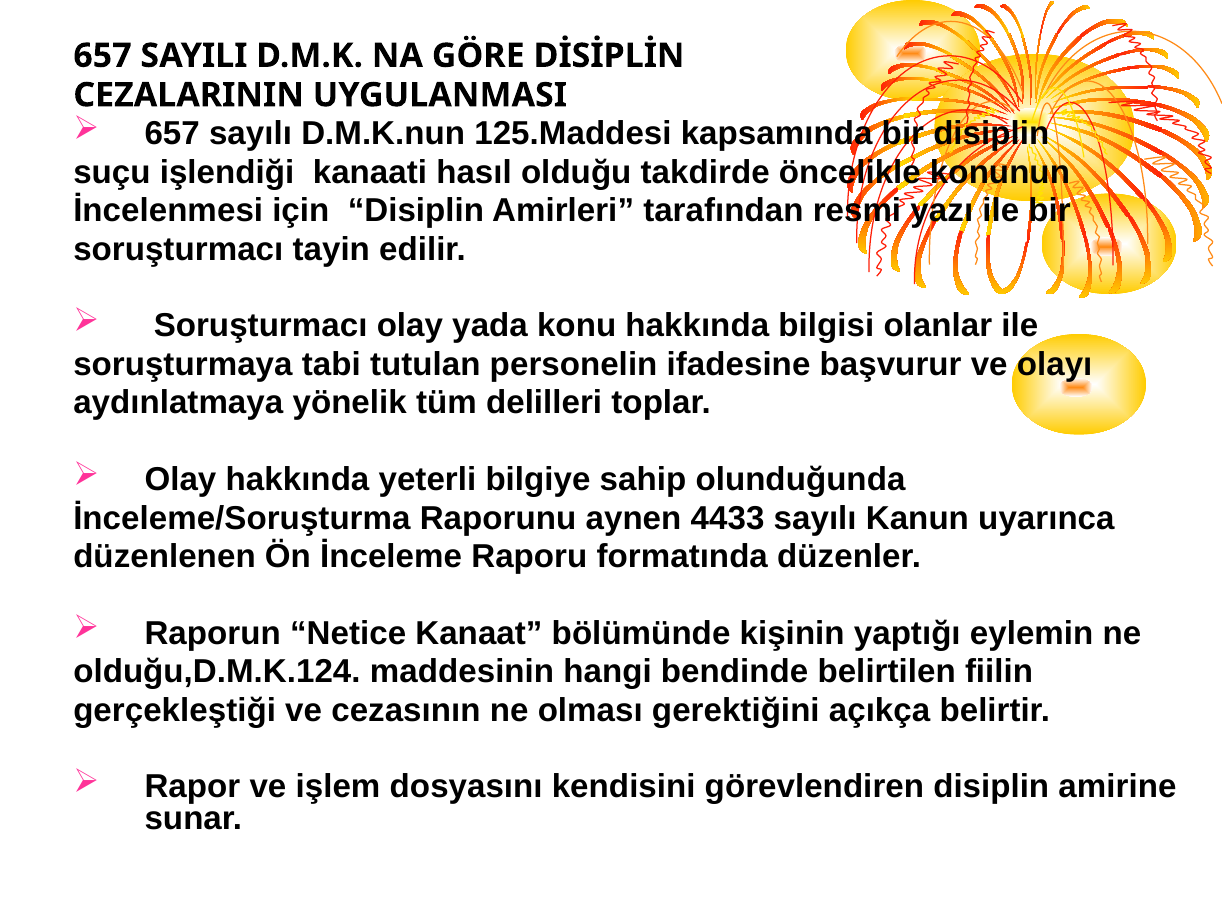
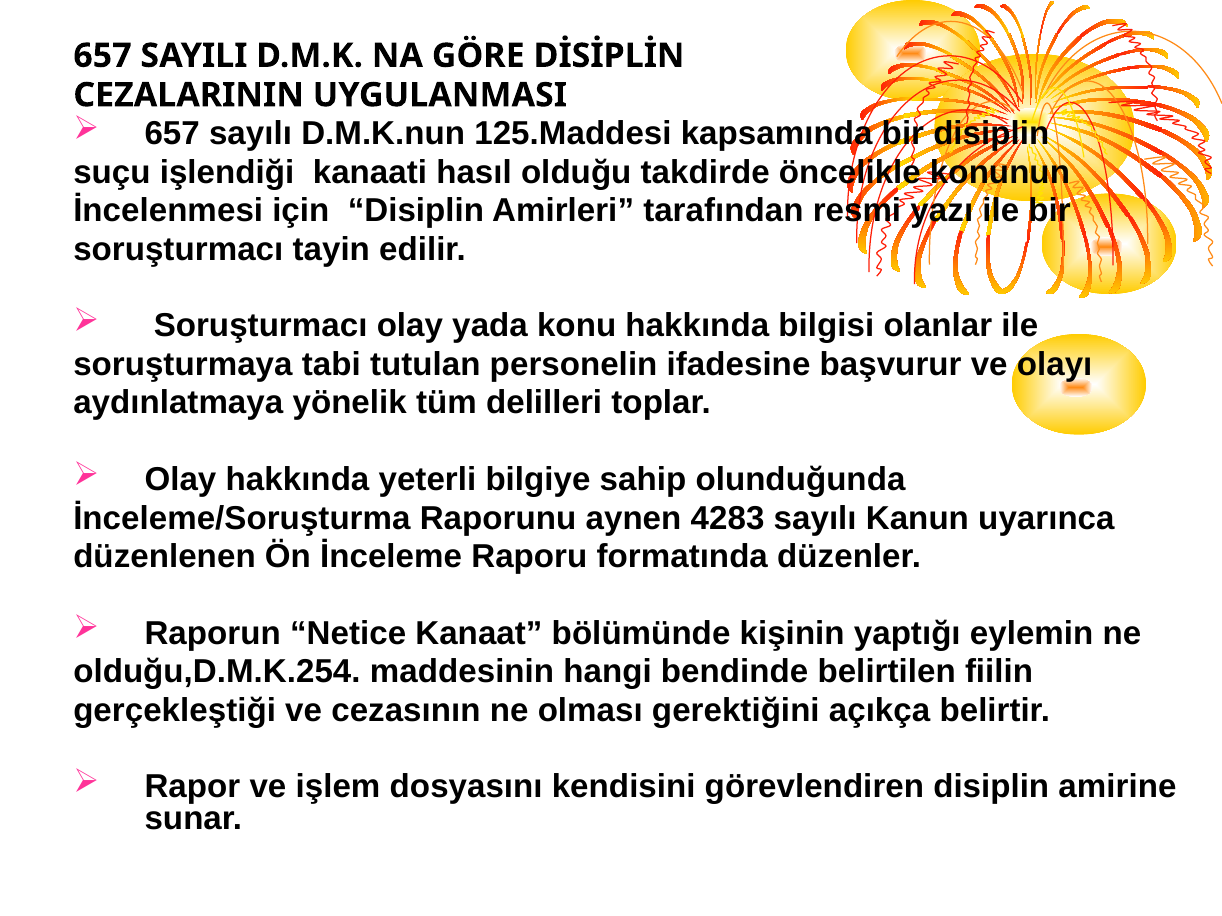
4433: 4433 -> 4283
olduğu,D.M.K.124: olduğu,D.M.K.124 -> olduğu,D.M.K.254
